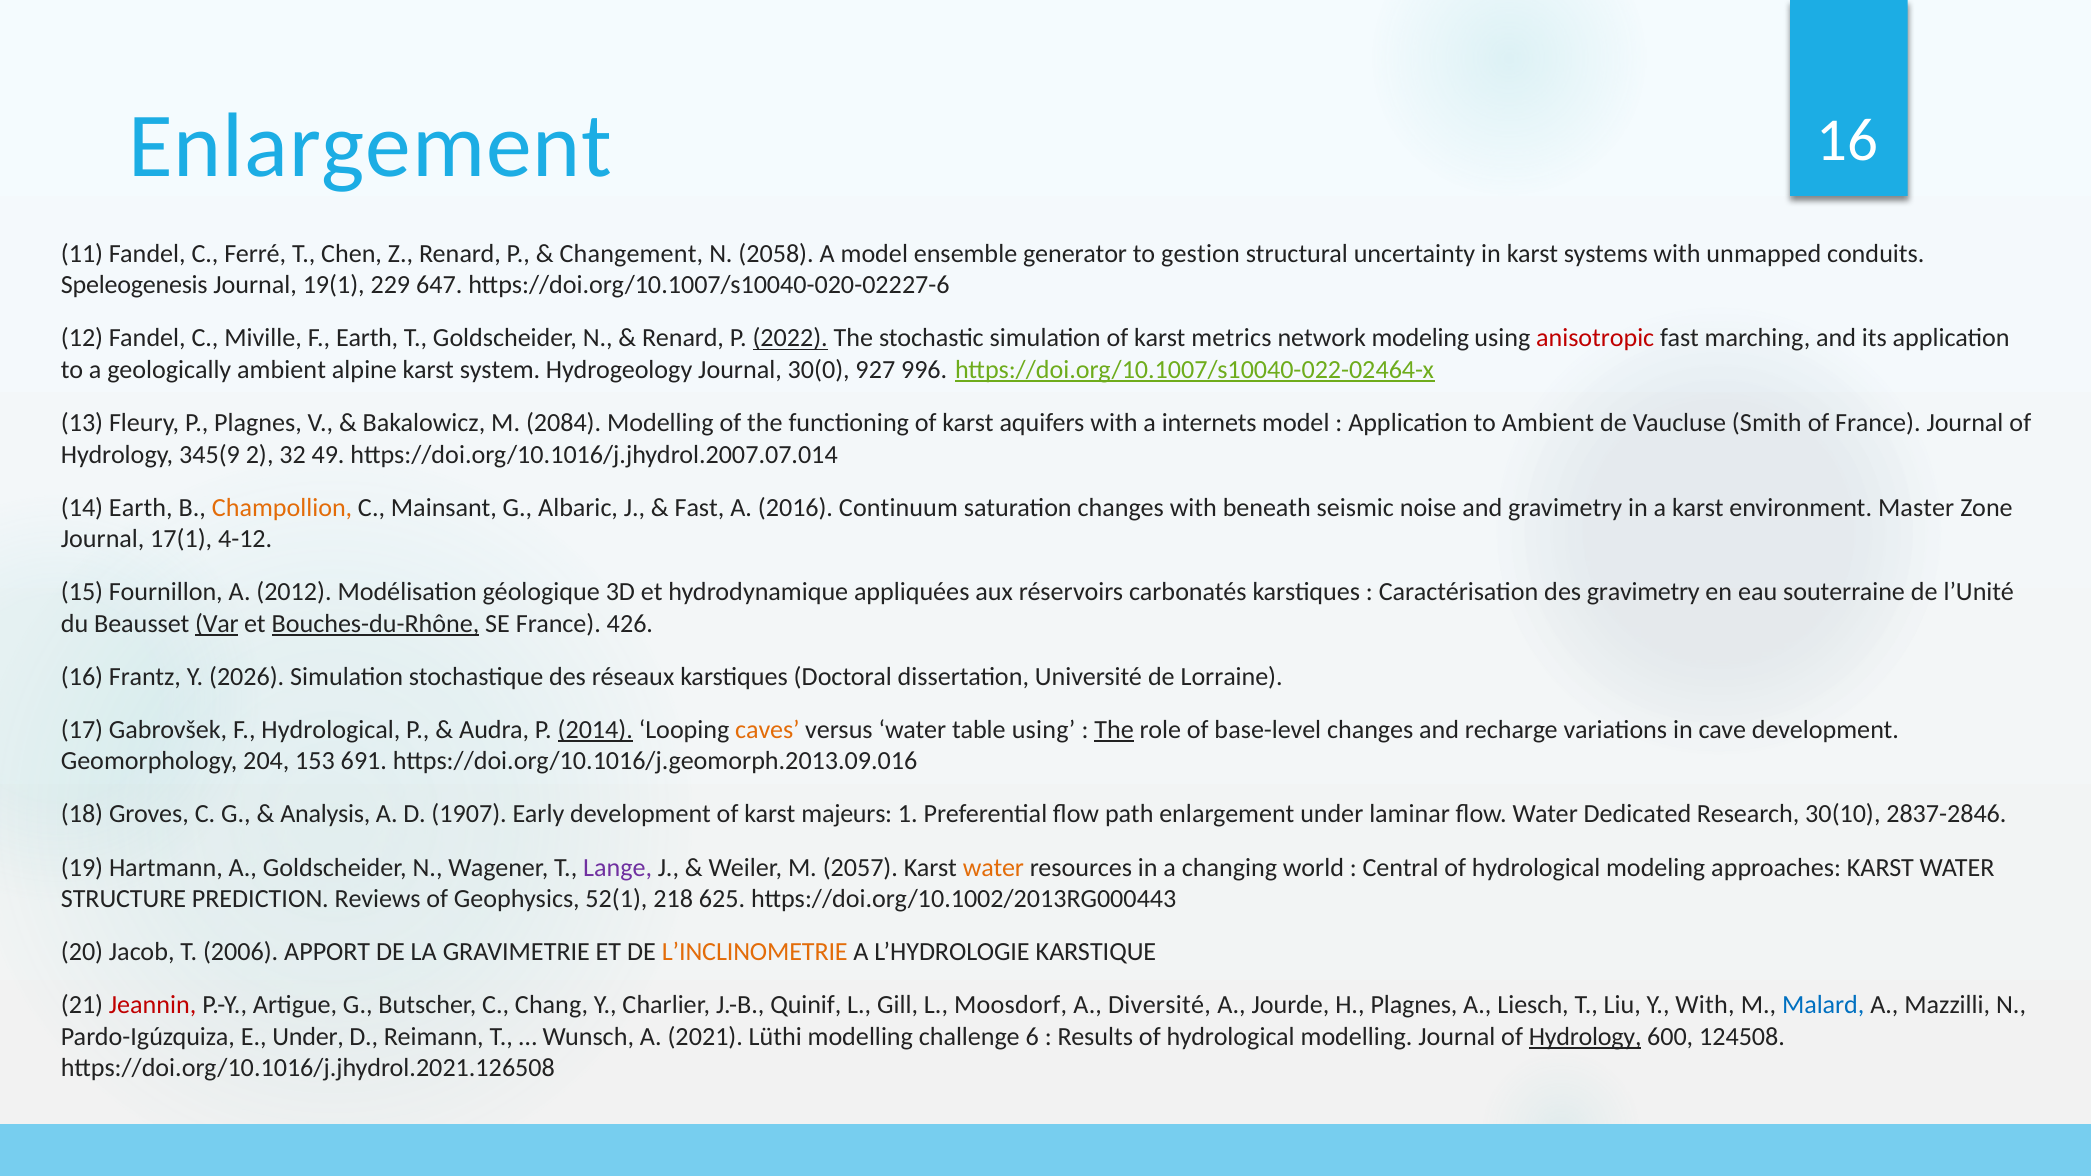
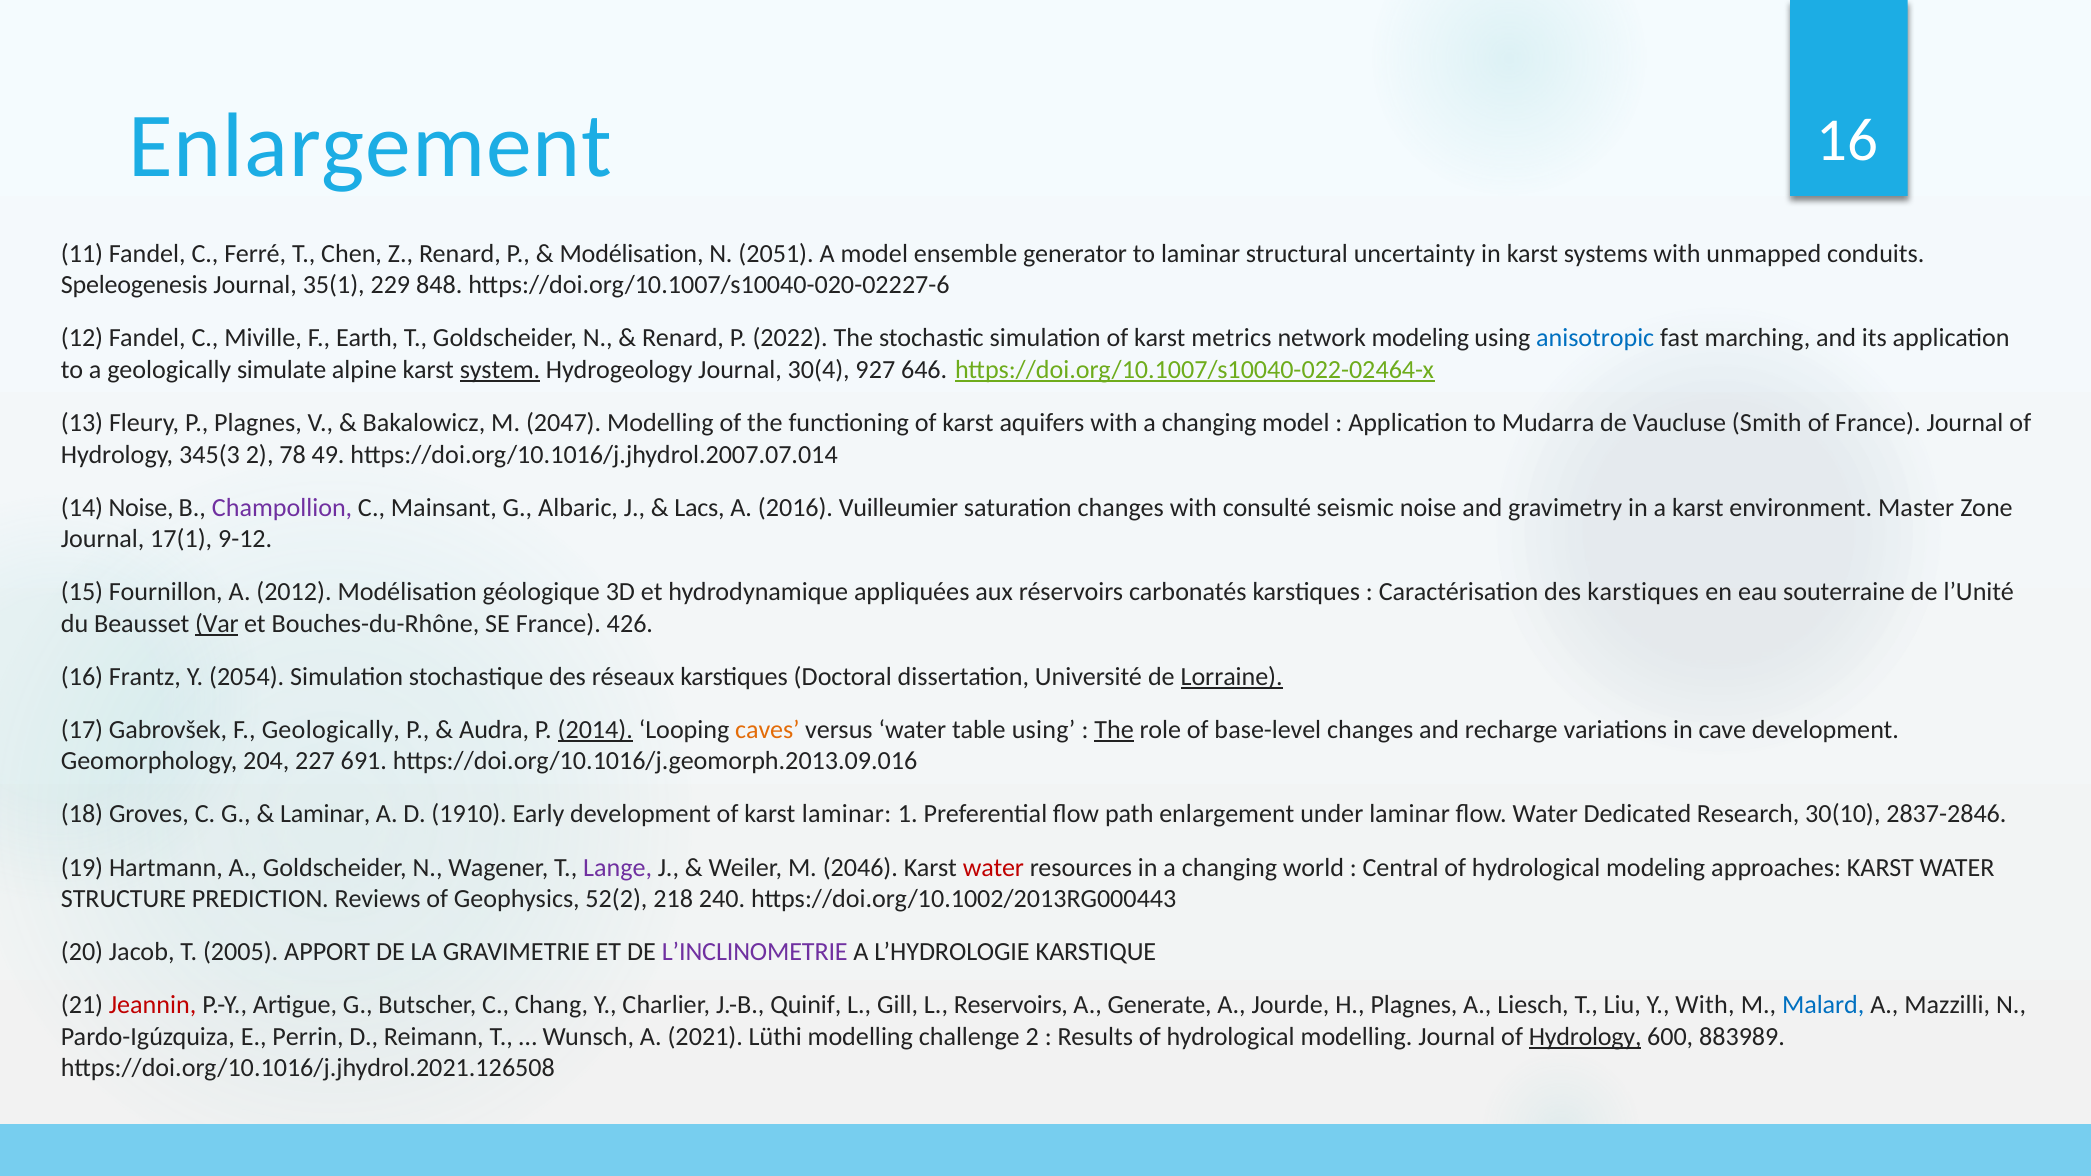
Changement at (631, 254): Changement -> Modélisation
2058: 2058 -> 2051
to gestion: gestion -> laminar
19(1: 19(1 -> 35(1
647: 647 -> 848
2022 underline: present -> none
anisotropic colour: red -> blue
geologically ambient: ambient -> simulate
system underline: none -> present
30(0: 30(0 -> 30(4
996: 996 -> 646
2084: 2084 -> 2047
with a internets: internets -> changing
to Ambient: Ambient -> Mudarra
345(9: 345(9 -> 345(3
32: 32 -> 78
14 Earth: Earth -> Noise
Champollion colour: orange -> purple
Fast at (699, 508): Fast -> Lacs
Continuum: Continuum -> Vuilleumier
beneath: beneath -> consulté
4-12: 4-12 -> 9-12
des gravimetry: gravimetry -> karstiques
Bouches-du-Rhône underline: present -> none
2026: 2026 -> 2054
Lorraine underline: none -> present
F Hydrological: Hydrological -> Geologically
153: 153 -> 227
Analysis at (325, 814): Analysis -> Laminar
1907: 1907 -> 1910
karst majeurs: majeurs -> laminar
2057: 2057 -> 2046
water at (993, 868) colour: orange -> red
52(1: 52(1 -> 52(2
625: 625 -> 240
2006: 2006 -> 2005
L’INCLINOMETRIE colour: orange -> purple
Moosdorf: Moosdorf -> Reservoirs
Diversité: Diversité -> Generate
E Under: Under -> Perrin
challenge 6: 6 -> 2
124508: 124508 -> 883989
